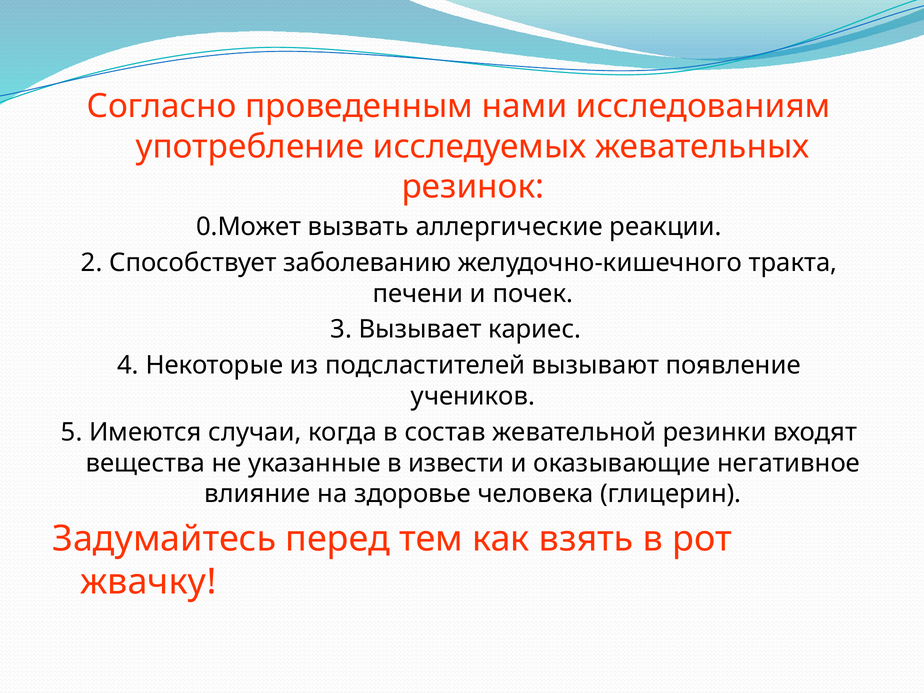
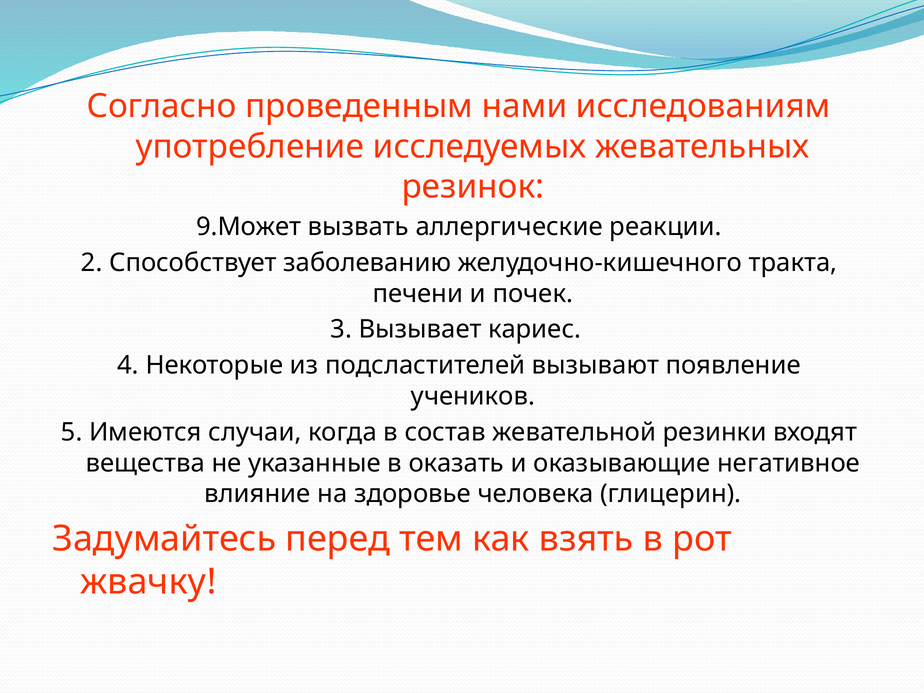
0.Может: 0.Может -> 9.Может
извести: извести -> оказать
